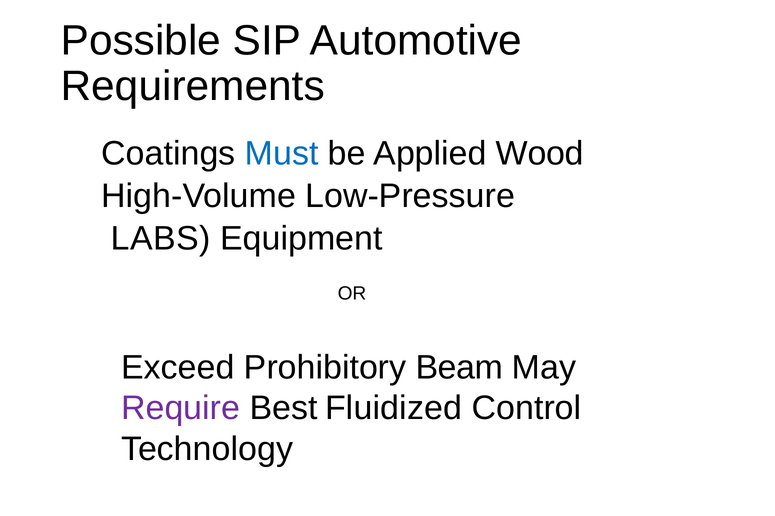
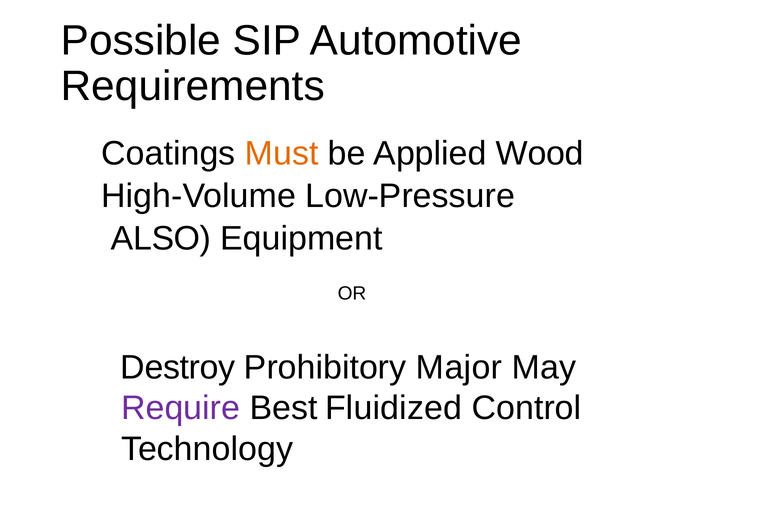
Must colour: blue -> orange
LABS: LABS -> ALSO
Exceed: Exceed -> Destroy
Beam: Beam -> Major
